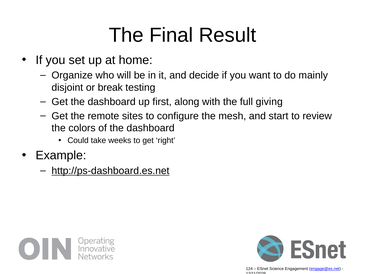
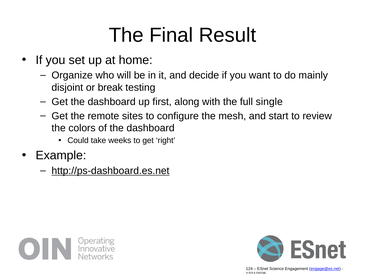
giving: giving -> single
